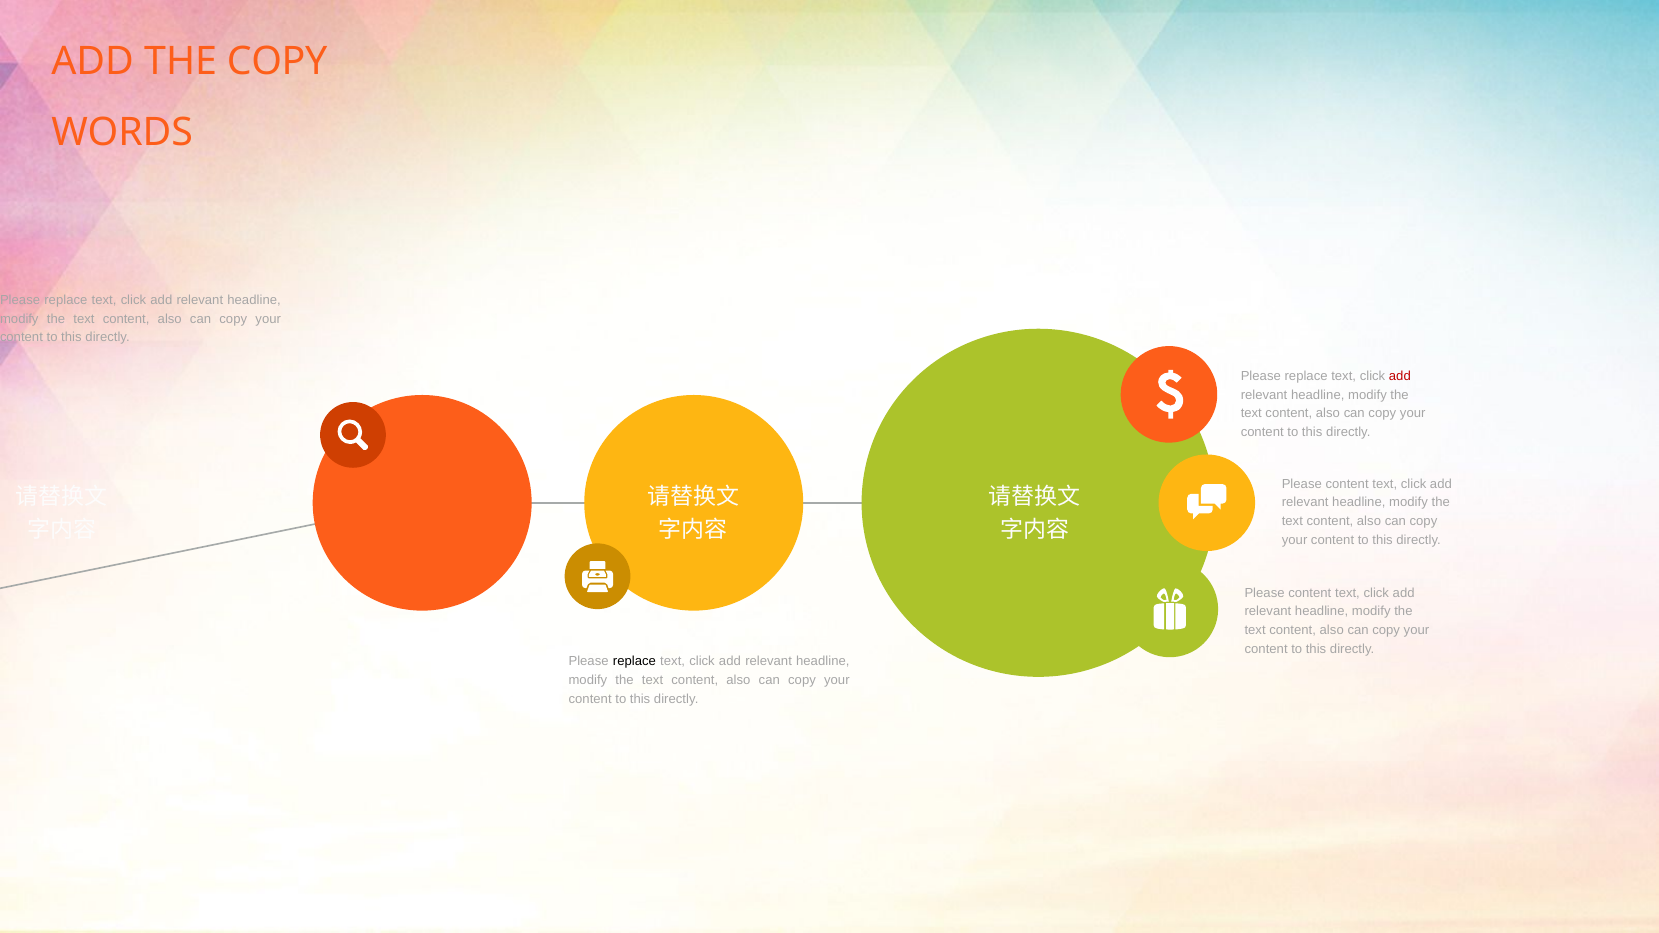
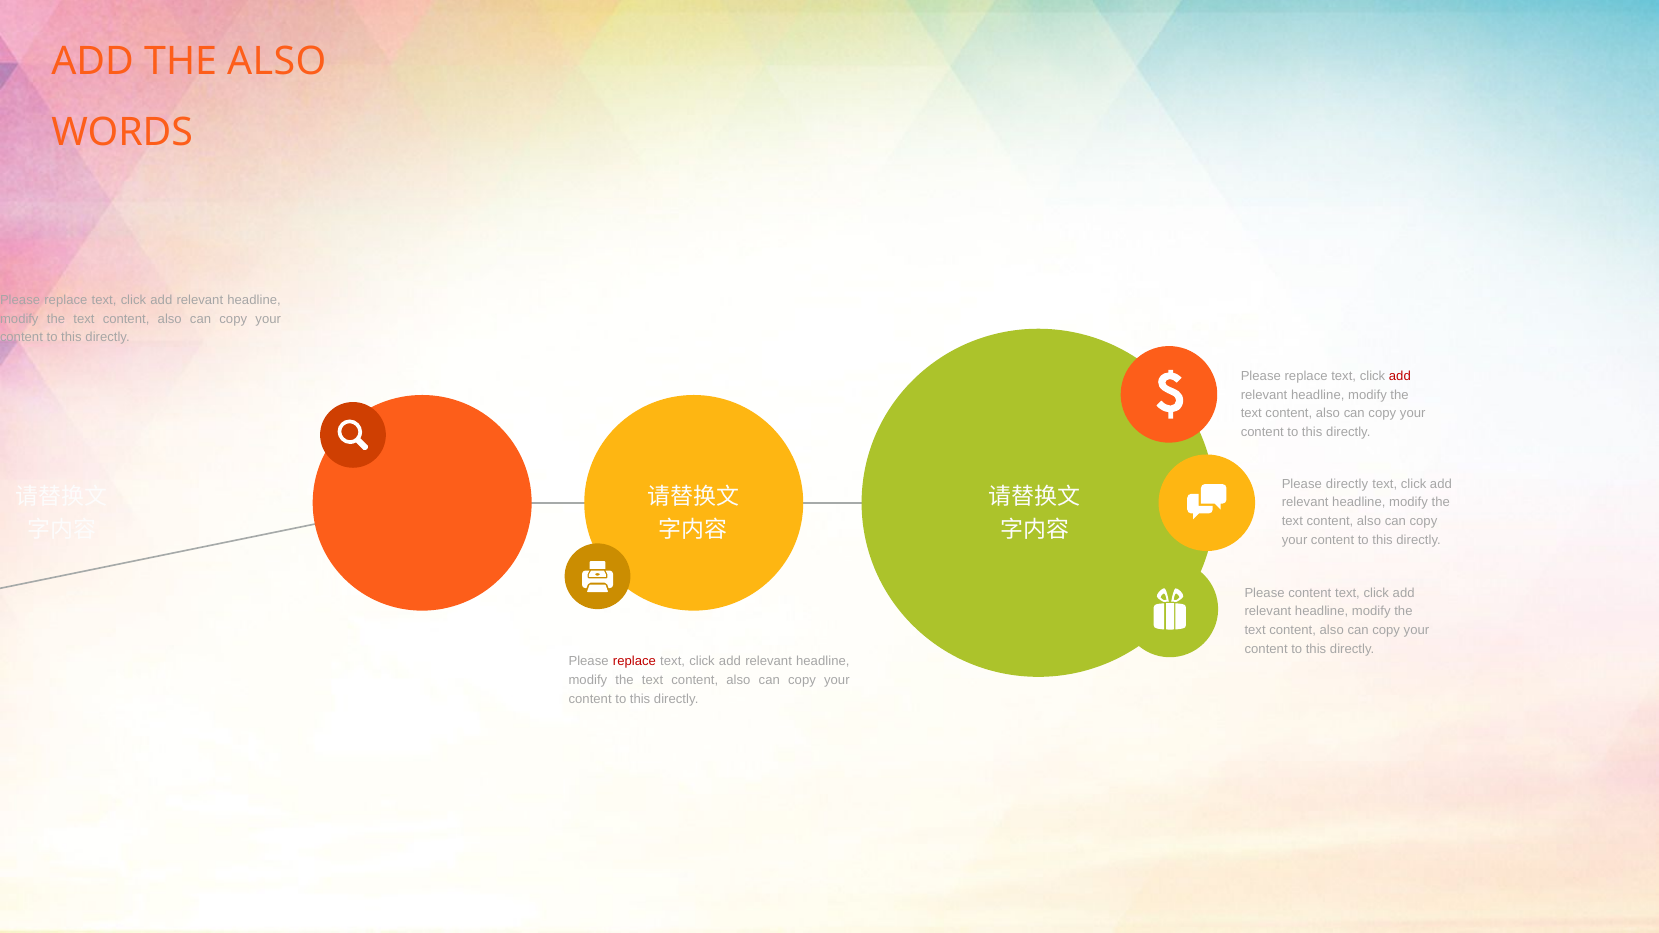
THE COPY: COPY -> ALSO
content at (1347, 484): content -> directly
replace at (634, 662) colour: black -> red
